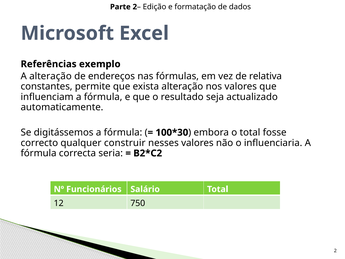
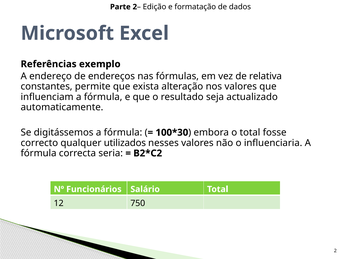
A alteração: alteração -> endereço
construir: construir -> utilizados
